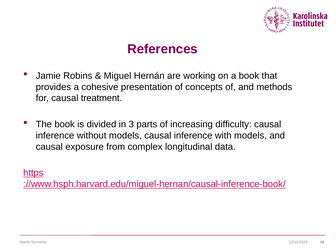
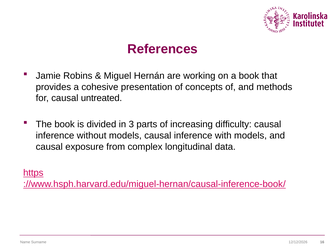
treatment: treatment -> untreated
